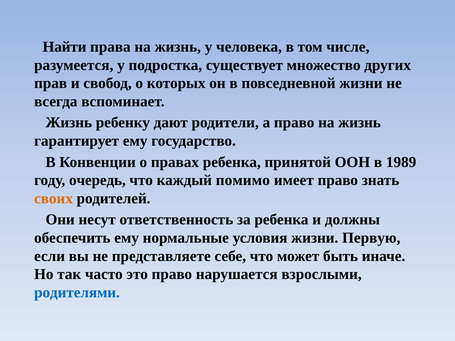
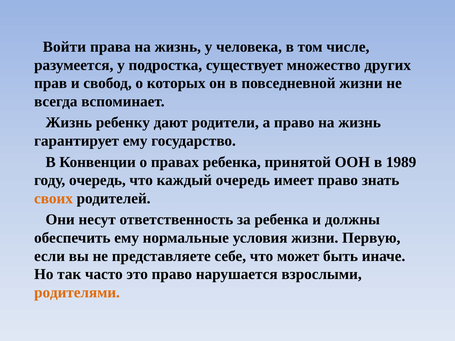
Найти: Найти -> Войти
каждый помимо: помимо -> очередь
родителями colour: blue -> orange
